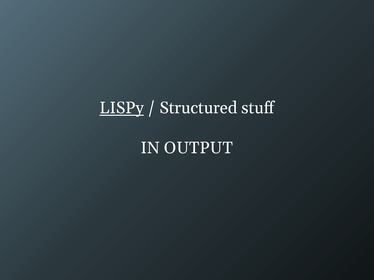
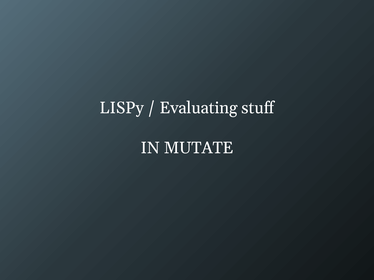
LISPy underline: present -> none
Structured: Structured -> Evaluating
OUTPUT: OUTPUT -> MUTATE
